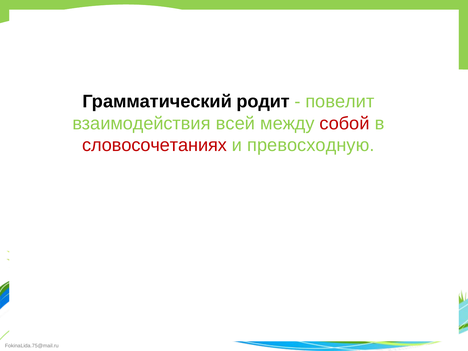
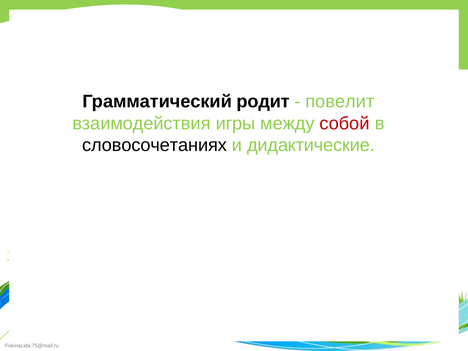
всей: всей -> игры
словосочетаниях colour: red -> black
превосходную: превосходную -> дидактические
